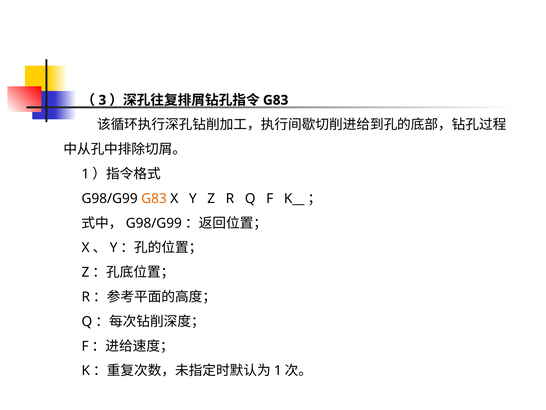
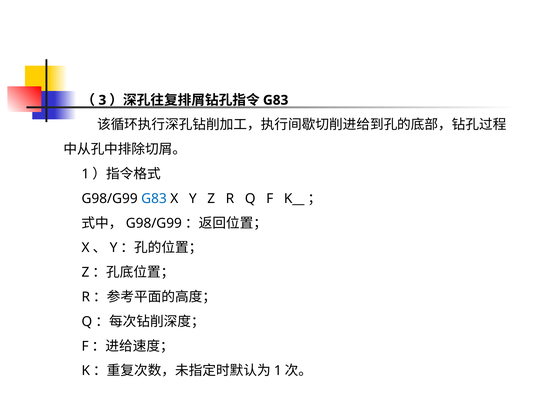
G83 at (154, 198) colour: orange -> blue
